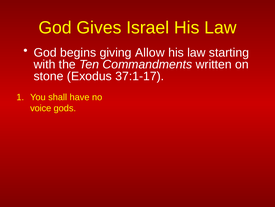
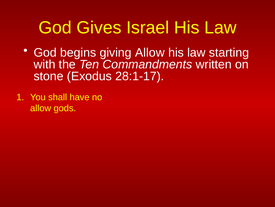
37:1-17: 37:1-17 -> 28:1-17
voice at (41, 108): voice -> allow
